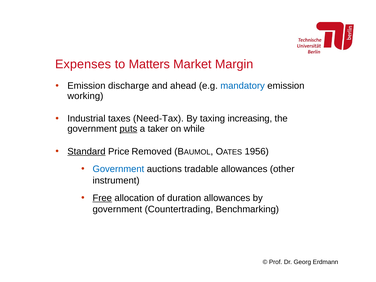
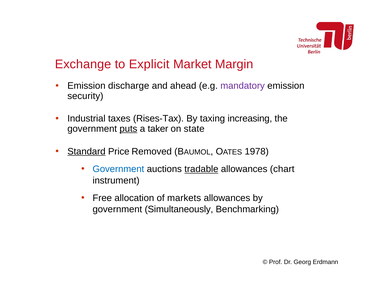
Expenses: Expenses -> Exchange
Matters: Matters -> Explicit
mandatory colour: blue -> purple
working: working -> security
Need-Tax: Need-Tax -> Rises-Tax
while: while -> state
1956: 1956 -> 1978
tradable underline: none -> present
other: other -> chart
Free underline: present -> none
duration: duration -> markets
Countertrading: Countertrading -> Simultaneously
